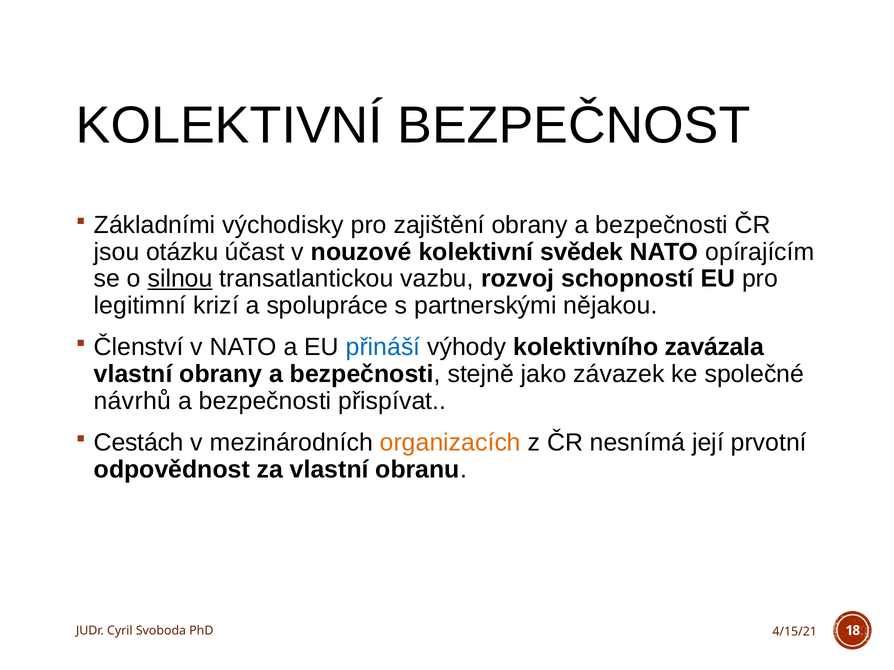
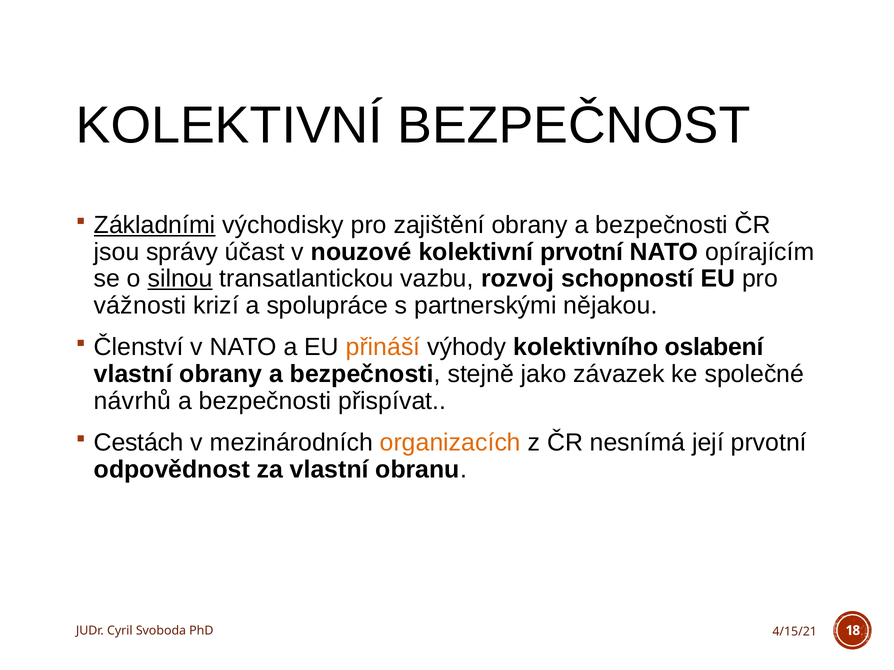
Základními underline: none -> present
otázku: otázku -> správy
kolektivní svědek: svědek -> prvotní
legitimní: legitimní -> vážnosti
přináší colour: blue -> orange
zavázala: zavázala -> oslabení
